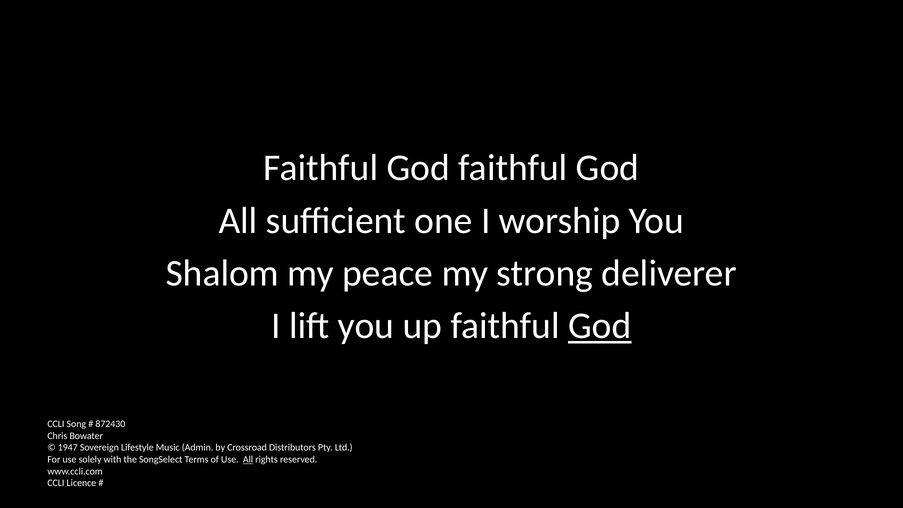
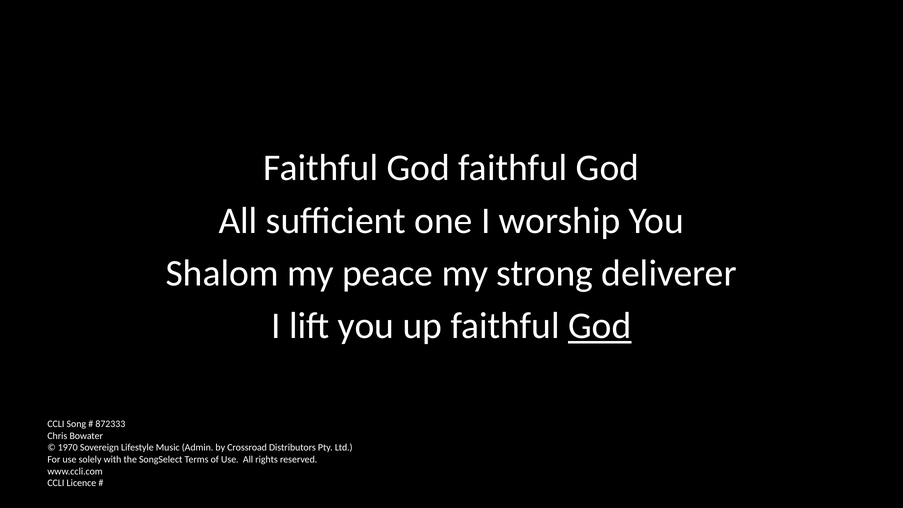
872430: 872430 -> 872333
1947: 1947 -> 1970
All at (248, 459) underline: present -> none
